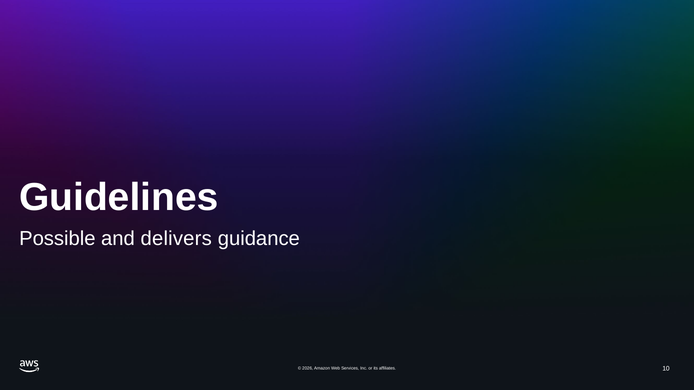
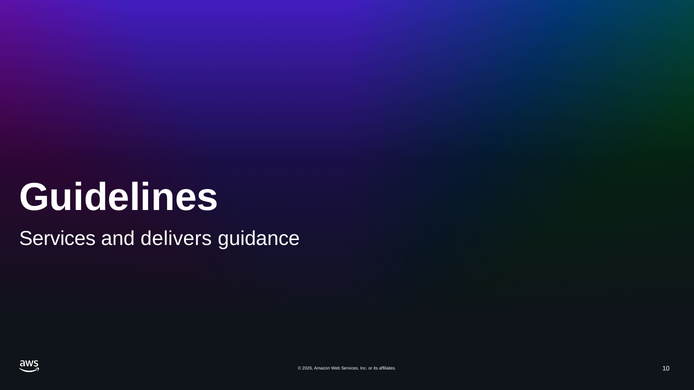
Possible at (57, 239): Possible -> Services
